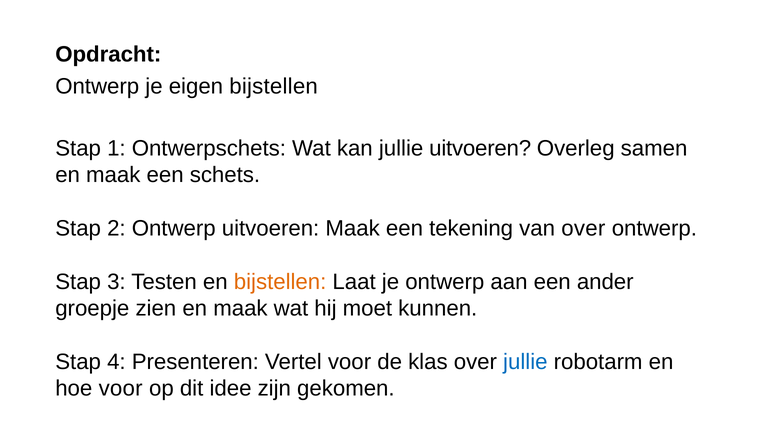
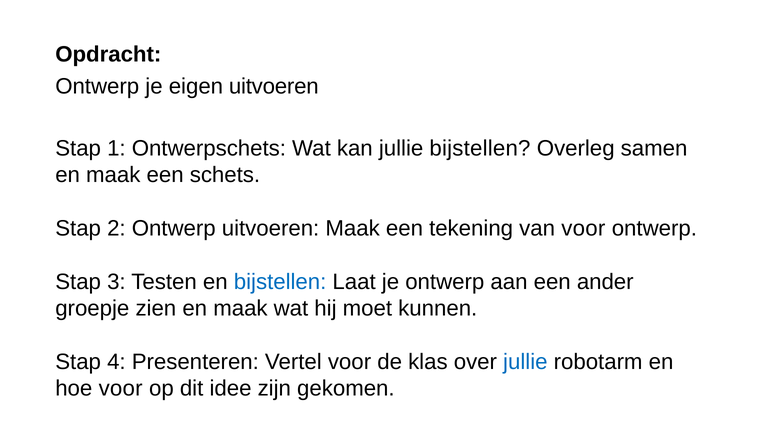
eigen bijstellen: bijstellen -> uitvoeren
jullie uitvoeren: uitvoeren -> bijstellen
van over: over -> voor
bijstellen at (280, 282) colour: orange -> blue
